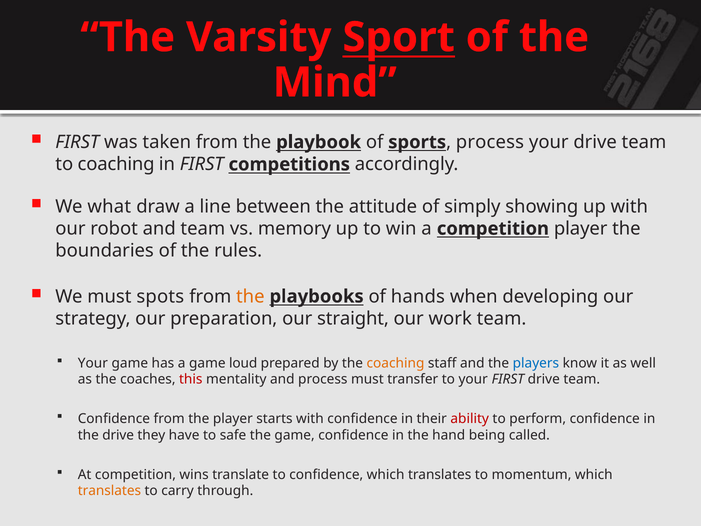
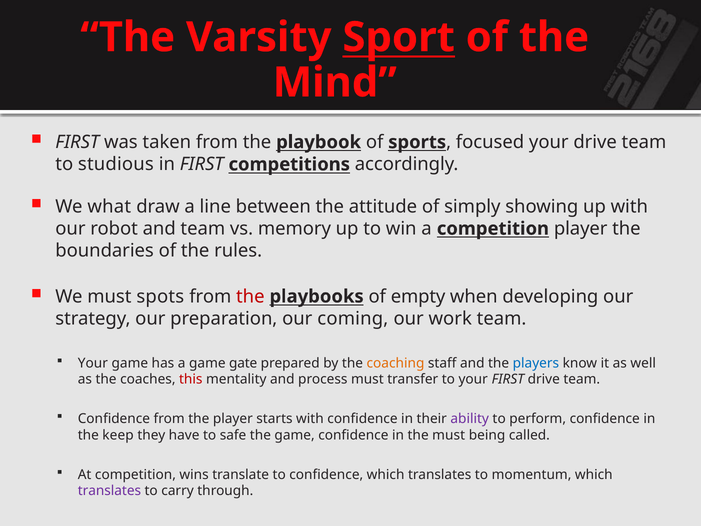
process at (490, 142): process -> focused
to coaching: coaching -> studious
the at (250, 296) colour: orange -> red
hands: hands -> empty
straight: straight -> coming
loud: loud -> gate
ability colour: red -> purple
the drive: drive -> keep
the hand: hand -> must
translates at (109, 491) colour: orange -> purple
